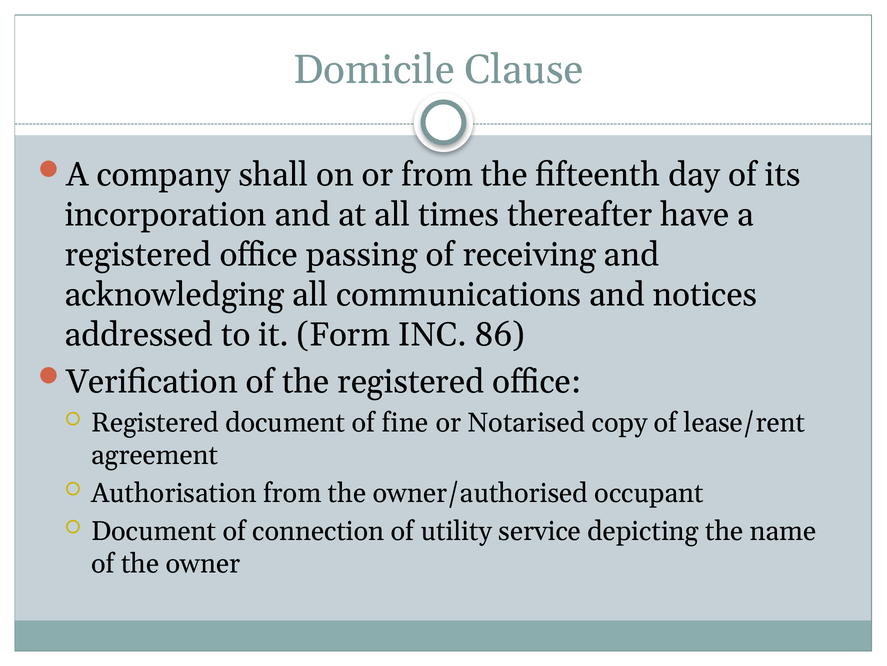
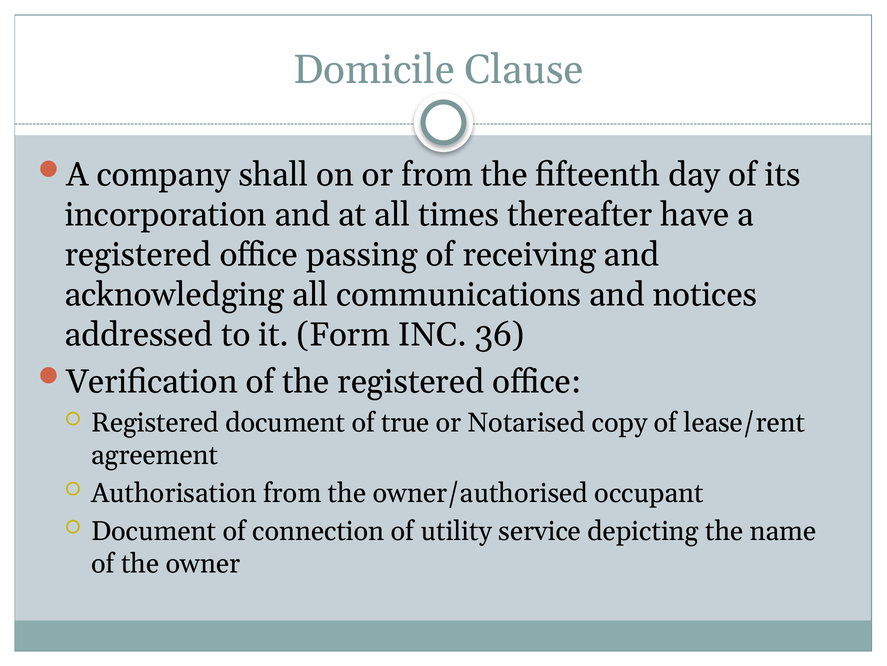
86: 86 -> 36
fine: fine -> true
